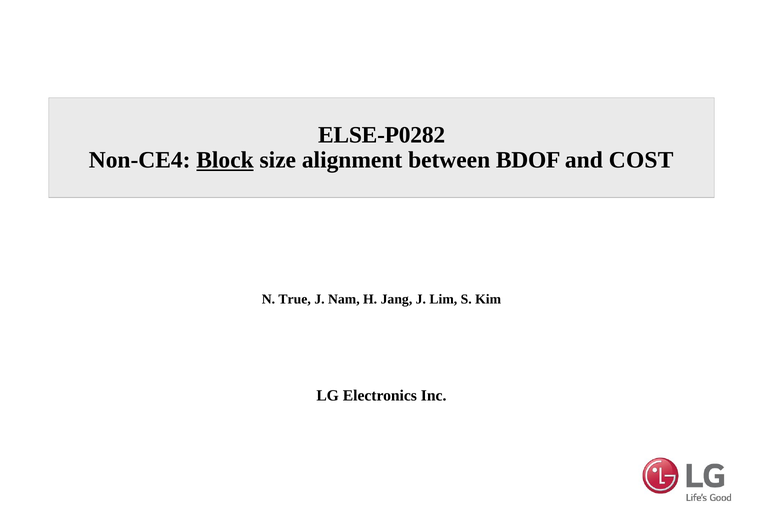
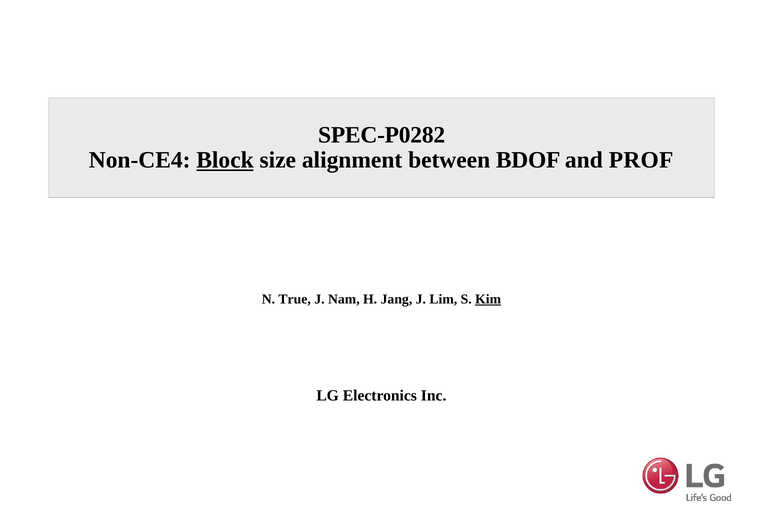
ELSE-P0282: ELSE-P0282 -> SPEC-P0282
COST: COST -> PROF
Kim underline: none -> present
